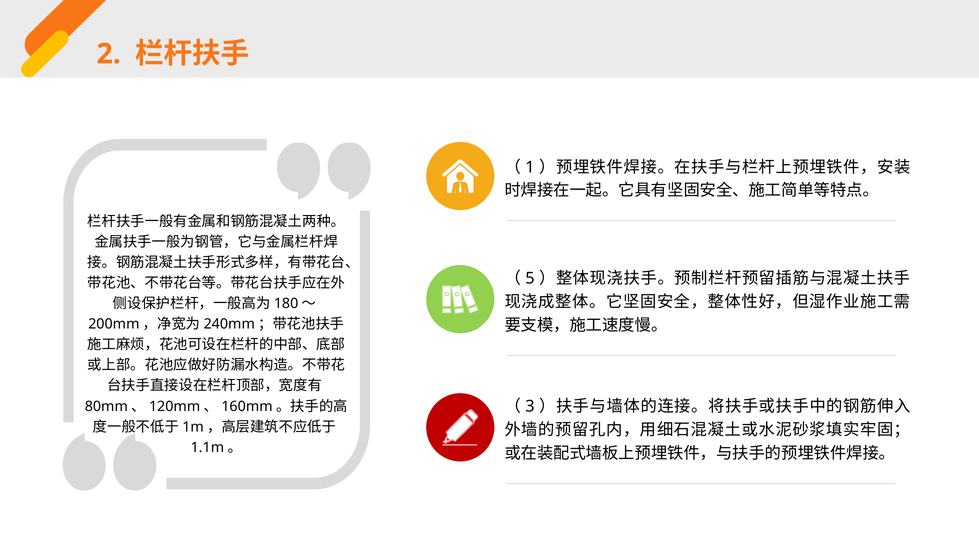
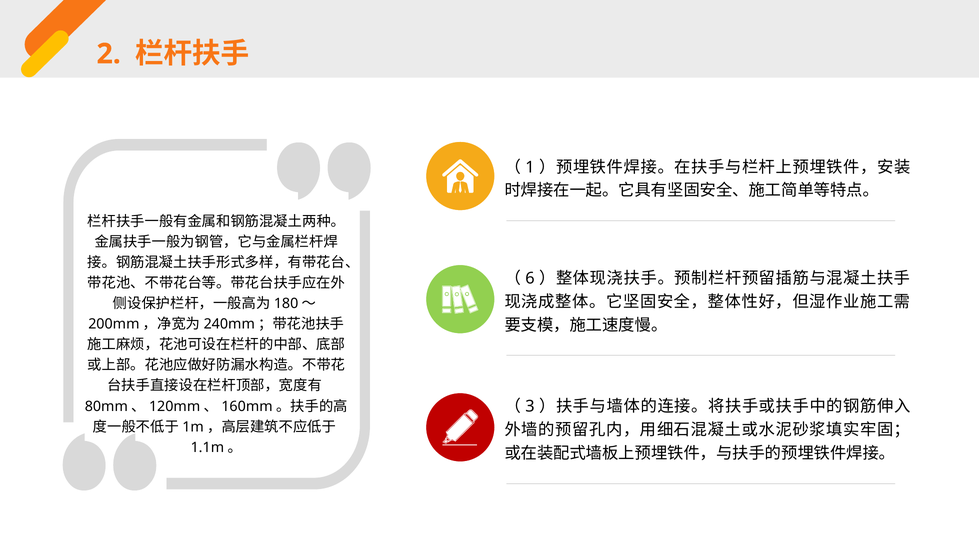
5: 5 -> 6
